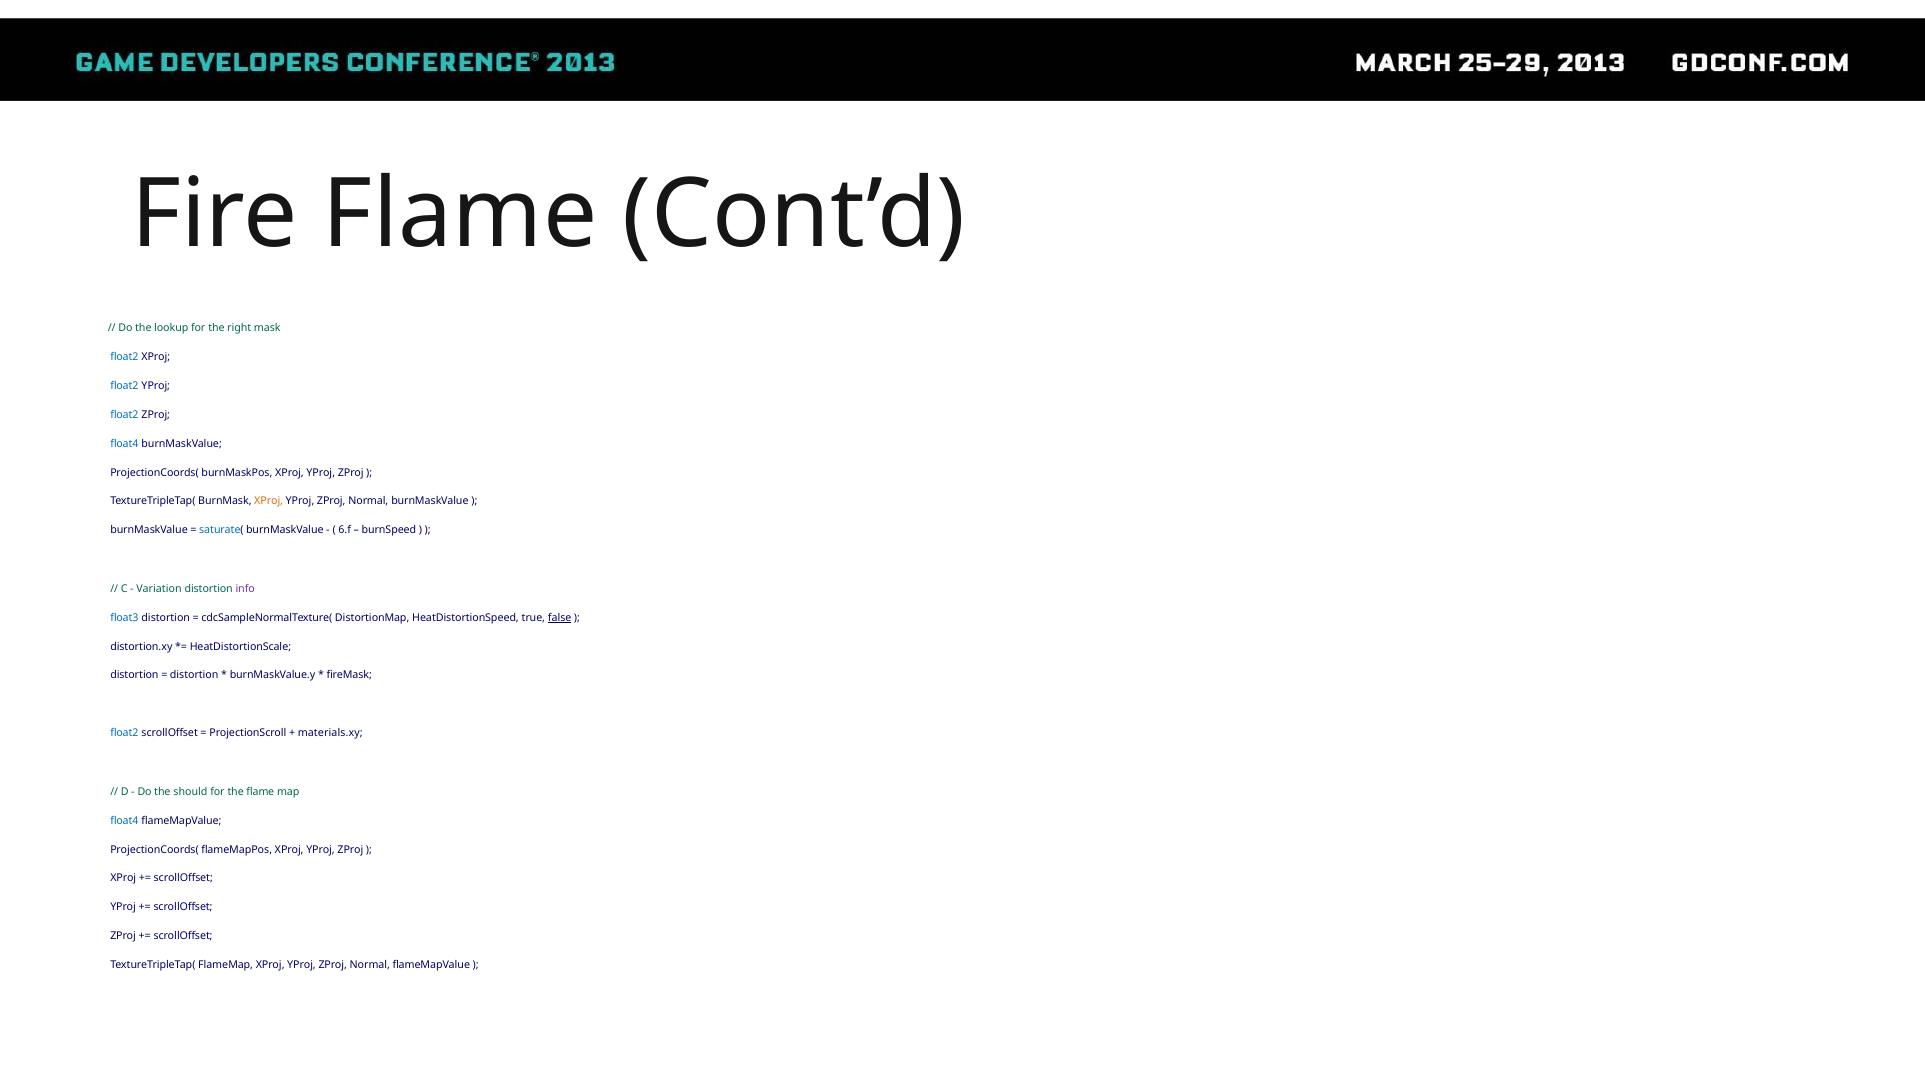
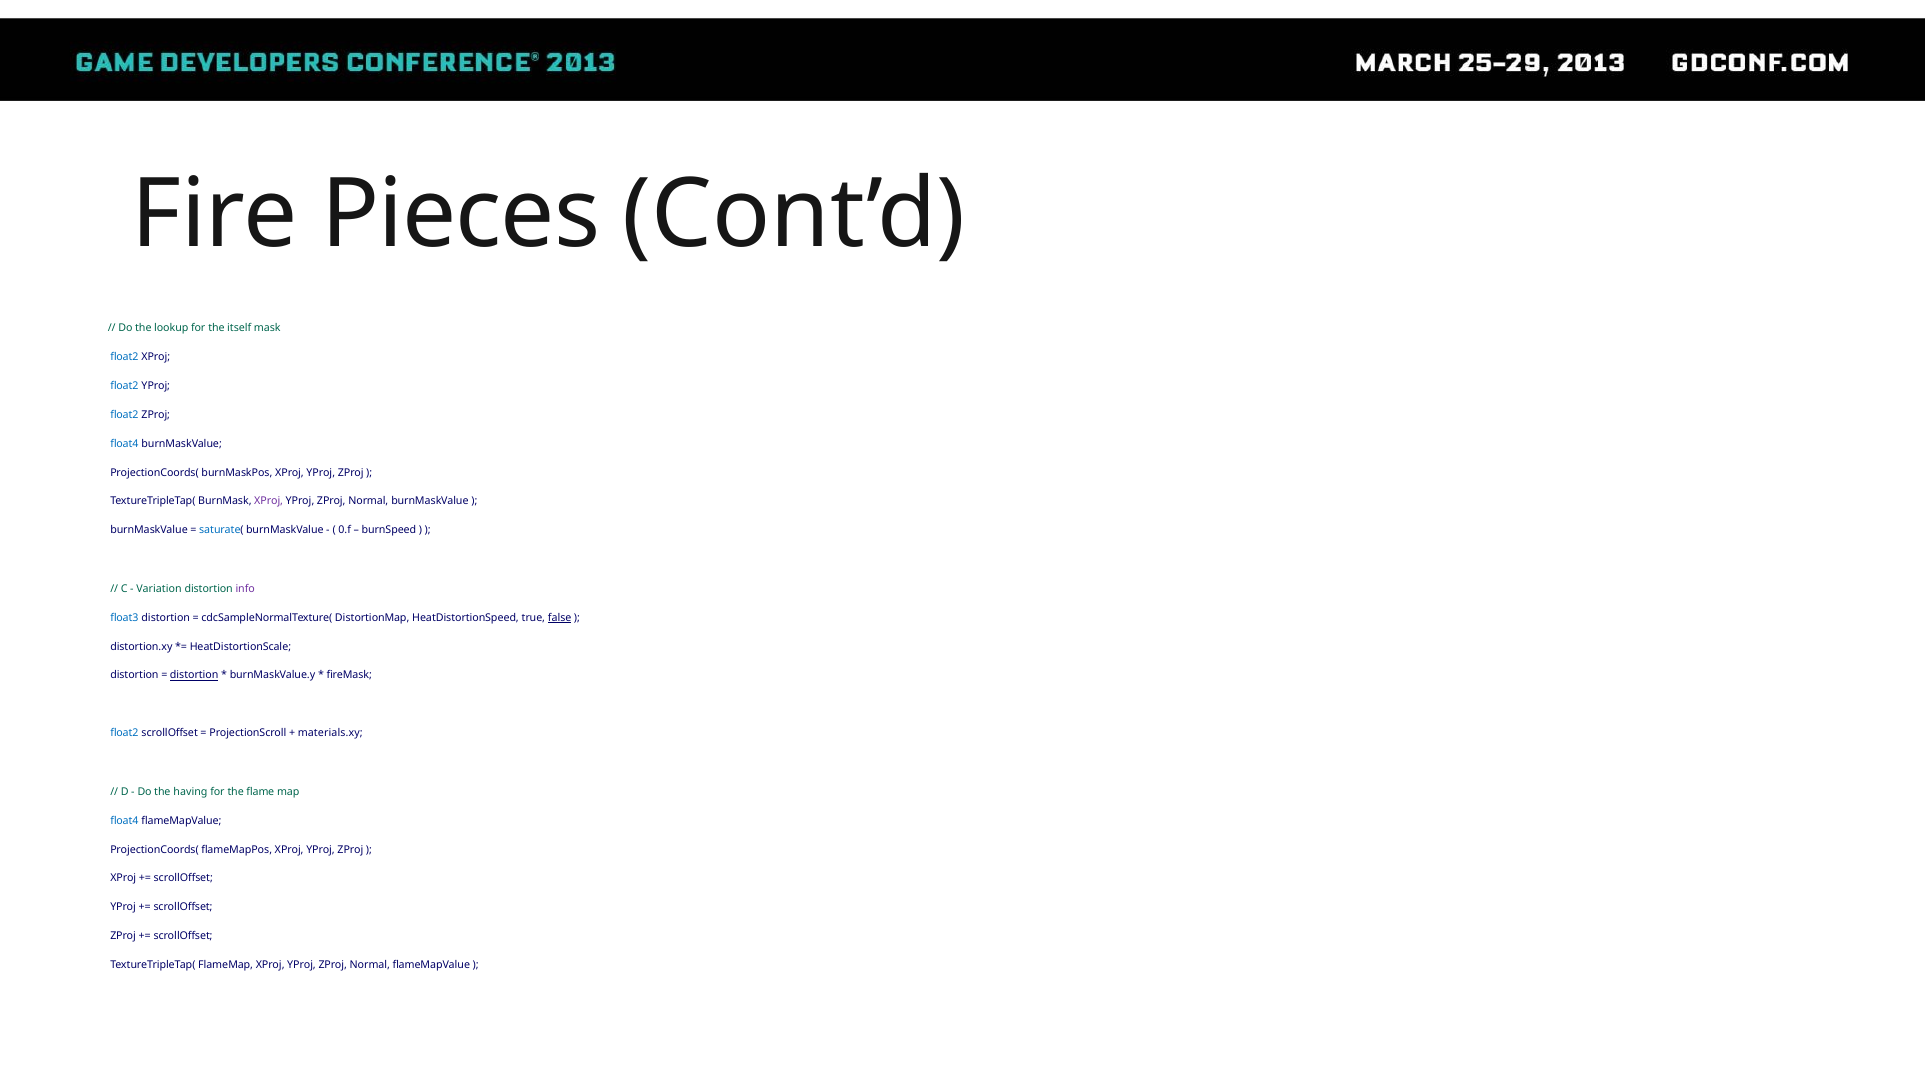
Fire Flame: Flame -> Pieces
right: right -> itself
XProj at (269, 501) colour: orange -> purple
6.f: 6.f -> 0.f
distortion at (194, 675) underline: none -> present
should: should -> having
